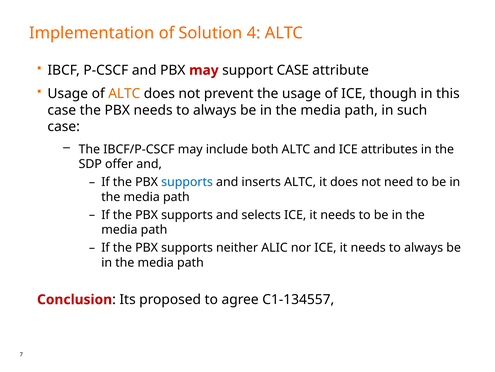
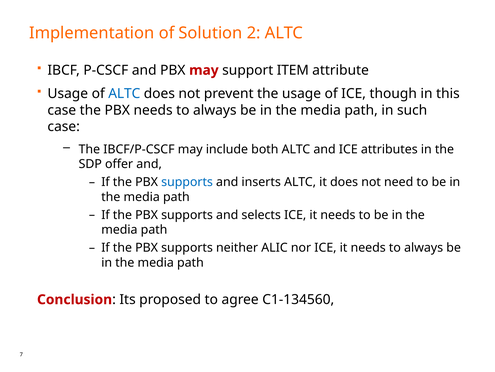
4: 4 -> 2
support CASE: CASE -> ITEM
ALTC at (124, 93) colour: orange -> blue
C1-134557: C1-134557 -> C1-134560
